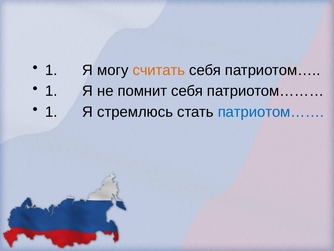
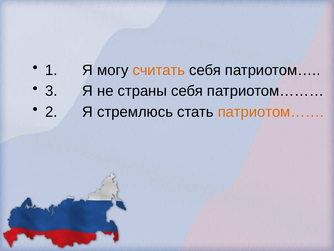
1 at (51, 91): 1 -> 3
помнит: помнит -> страны
1 at (51, 112): 1 -> 2
патриотом…… colour: blue -> orange
